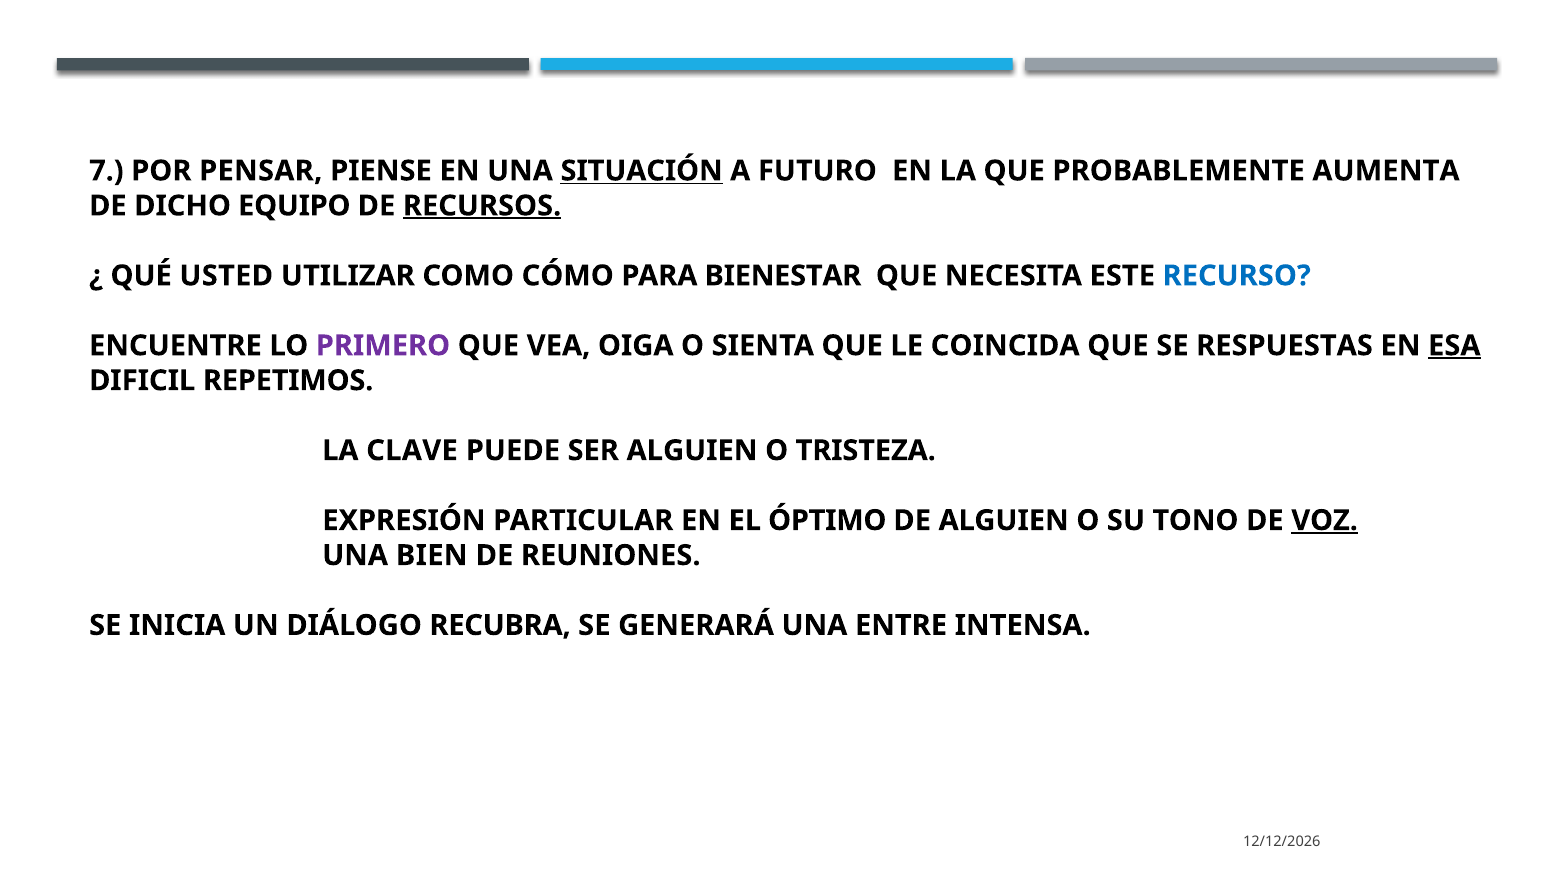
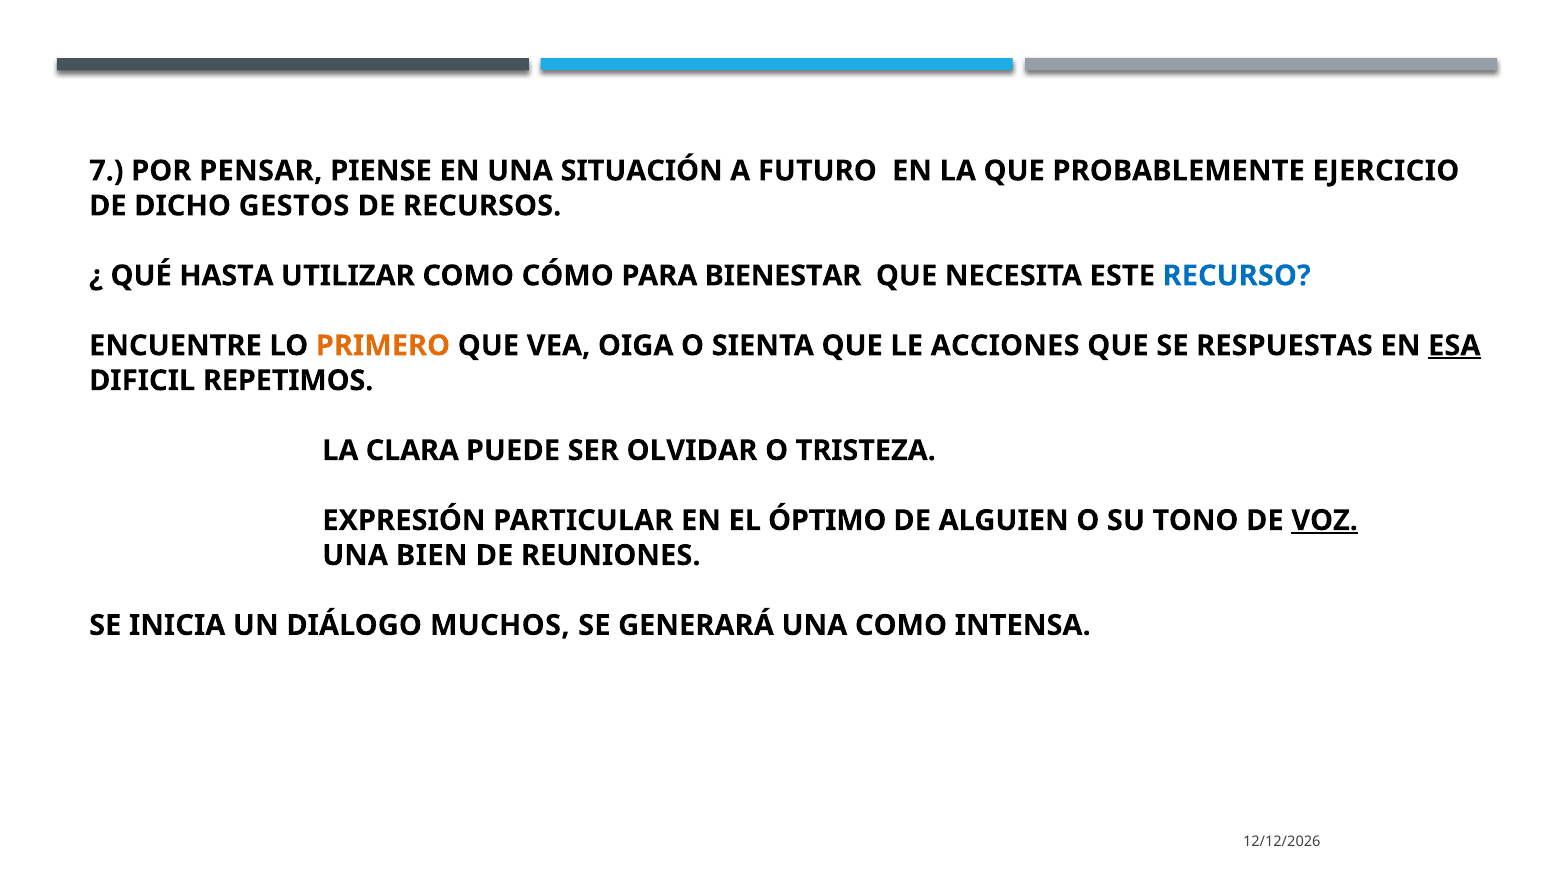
SITUACIÓN underline: present -> none
AUMENTA: AUMENTA -> EJERCICIO
EQUIPO: EQUIPO -> GESTOS
RECURSOS underline: present -> none
USTED: USTED -> HASTA
PRIMERO colour: purple -> orange
COINCIDA: COINCIDA -> ACCIONES
CLAVE: CLAVE -> CLARA
SER ALGUIEN: ALGUIEN -> OLVIDAR
RECUBRA: RECUBRA -> MUCHOS
UNA ENTRE: ENTRE -> COMO
